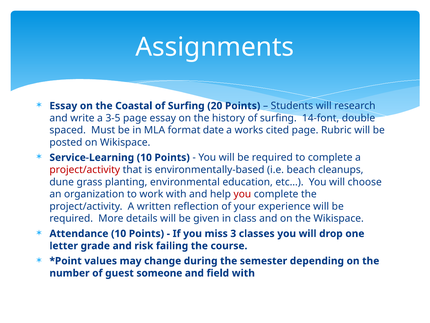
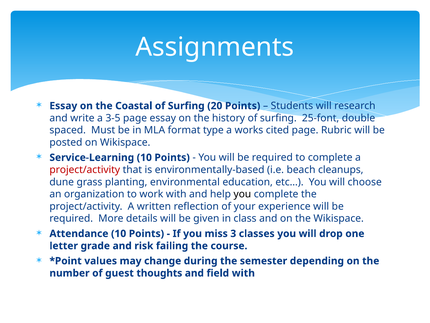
14-font: 14-font -> 25-font
date: date -> type
you at (242, 194) colour: red -> black
someone: someone -> thoughts
